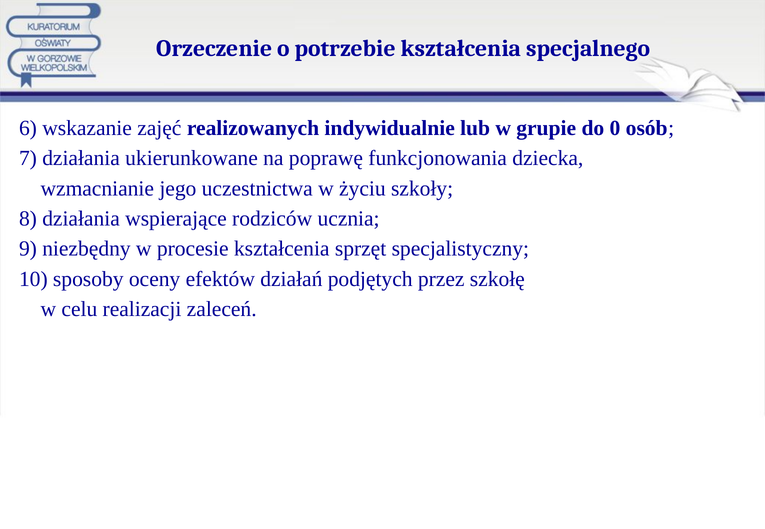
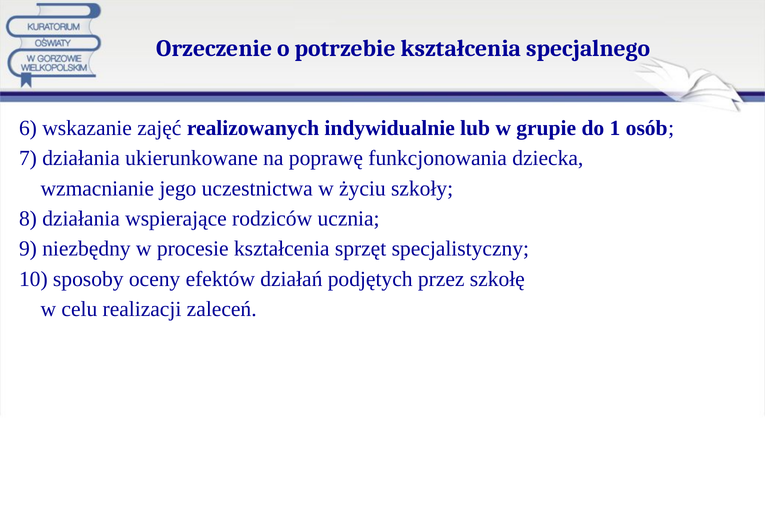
0: 0 -> 1
